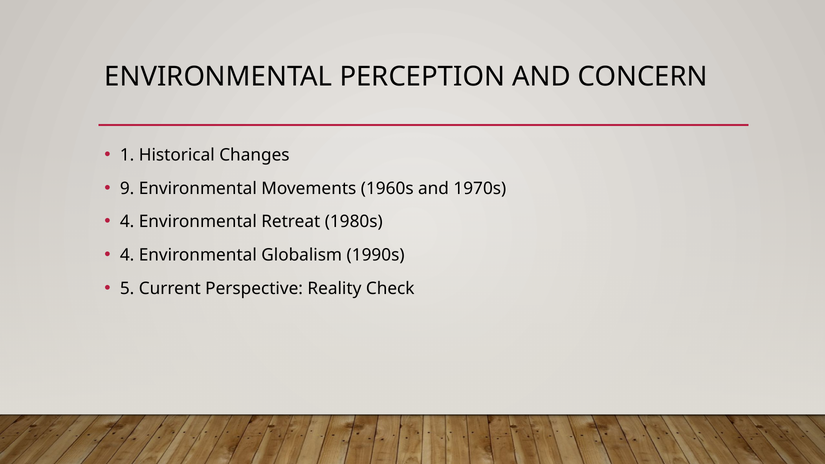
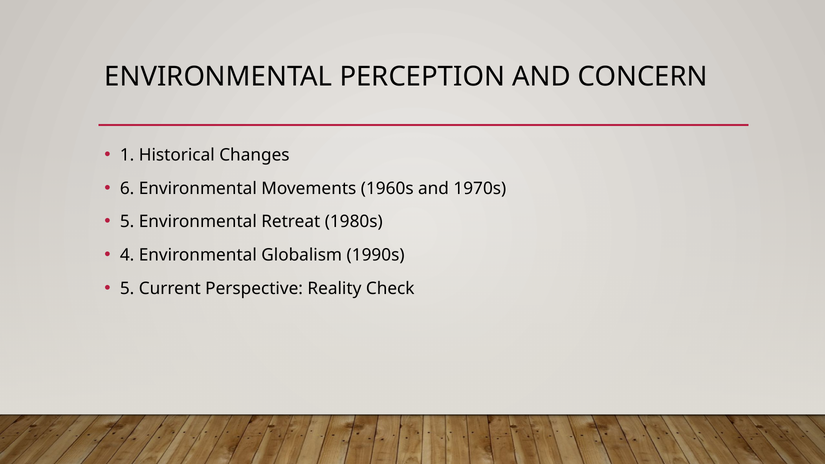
9: 9 -> 6
4 at (127, 222): 4 -> 5
